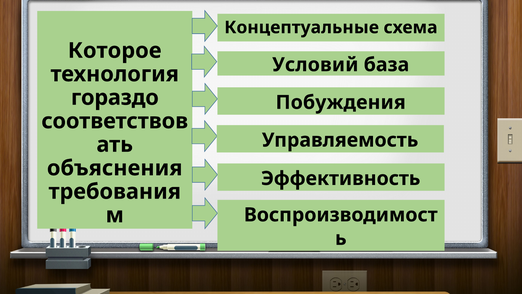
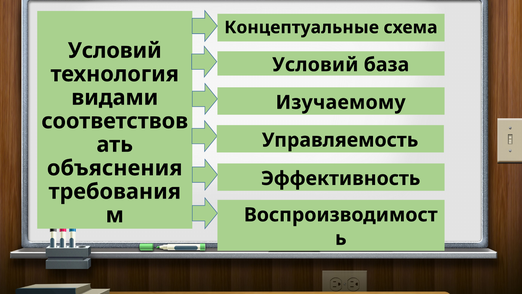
Которое at (115, 51): Которое -> Условий
гораздо: гораздо -> видами
Побуждения: Побуждения -> Изучаемому
